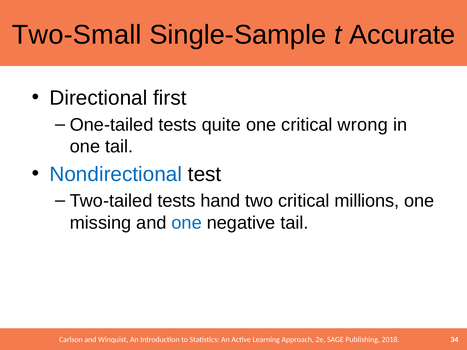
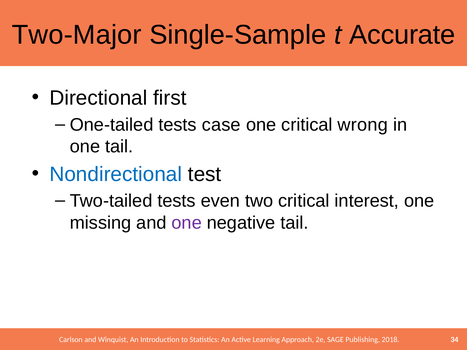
Two-Small: Two-Small -> Two-Major
quite: quite -> case
hand: hand -> even
millions: millions -> interest
one at (187, 223) colour: blue -> purple
